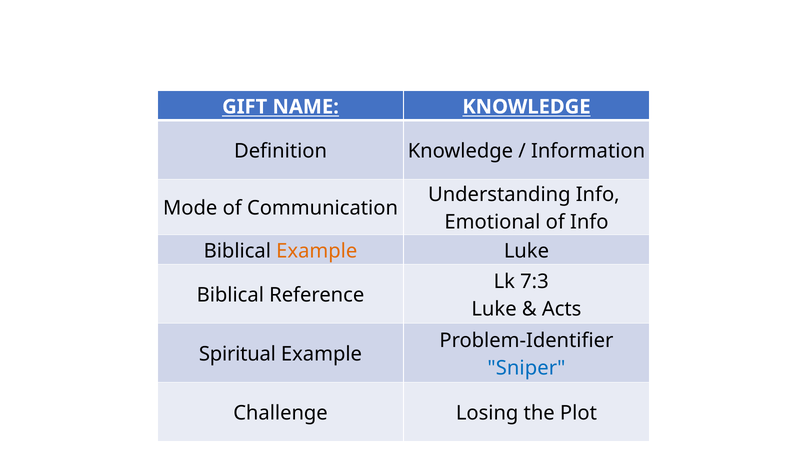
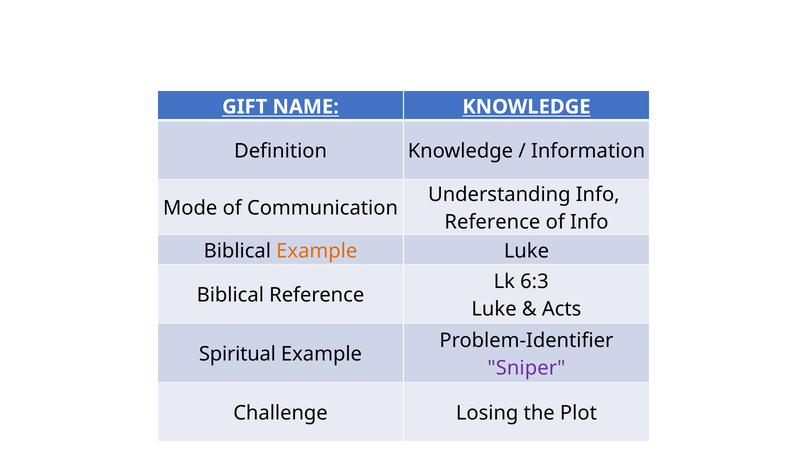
Emotional at (492, 222): Emotional -> Reference
7:3: 7:3 -> 6:3
Sniper colour: blue -> purple
